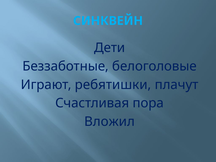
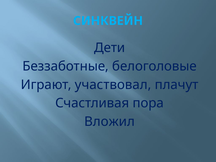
ребятишки: ребятишки -> участвовал
